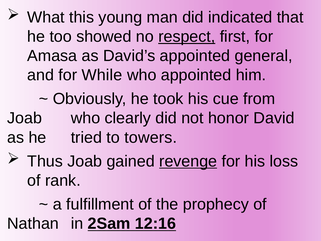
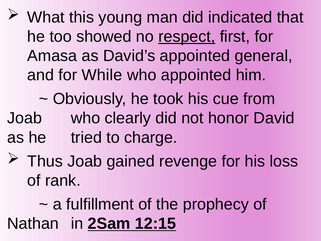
towers: towers -> charge
revenge underline: present -> none
12:16: 12:16 -> 12:15
